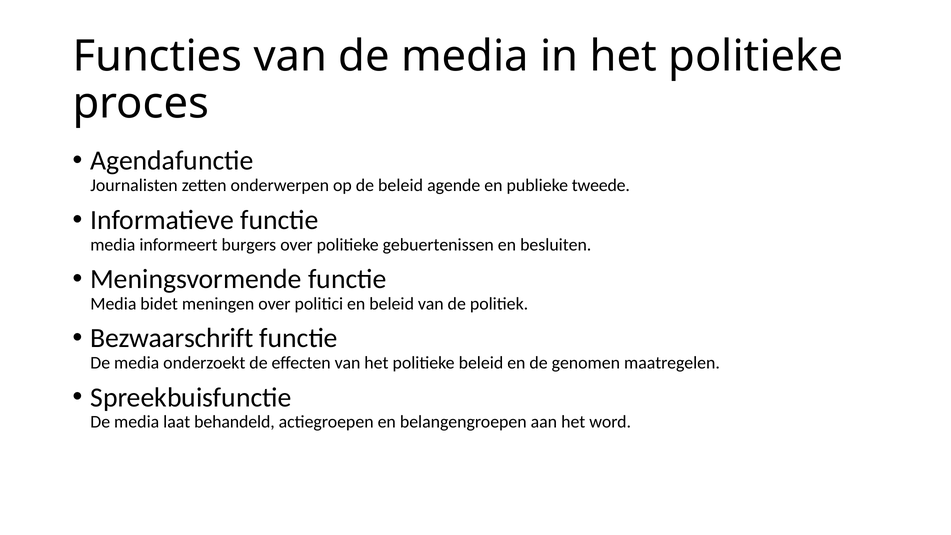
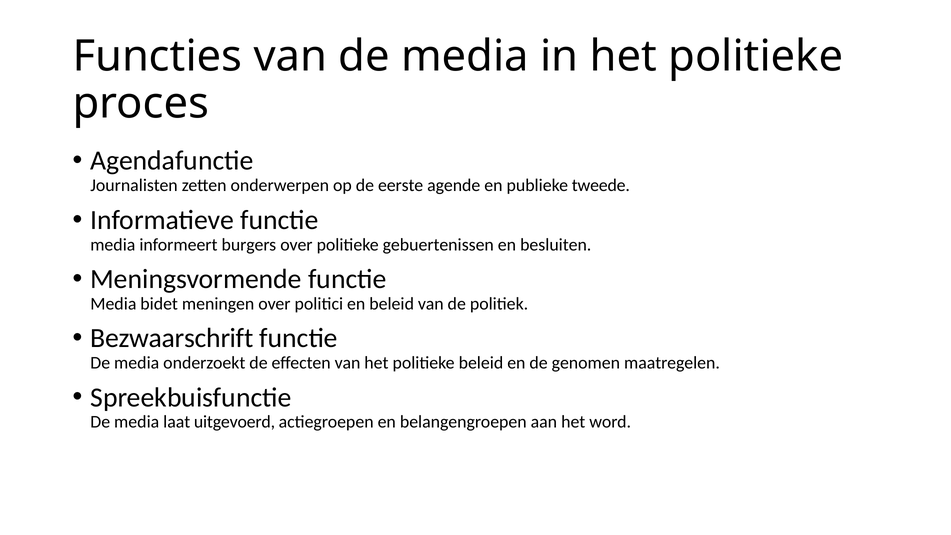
de beleid: beleid -> eerste
behandeld: behandeld -> uitgevoerd
